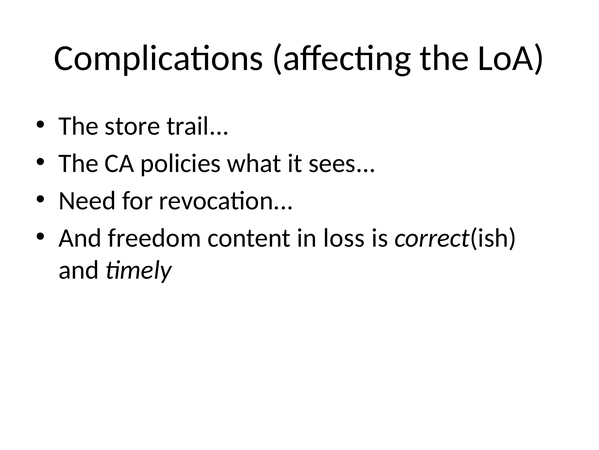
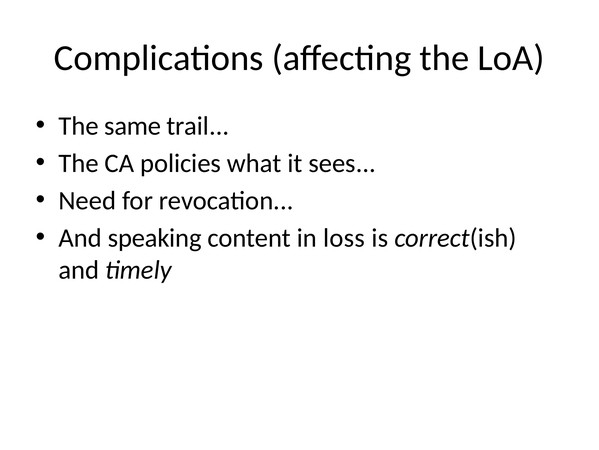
store: store -> same
freedom: freedom -> speaking
